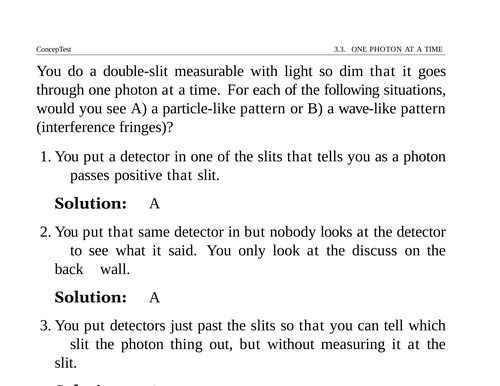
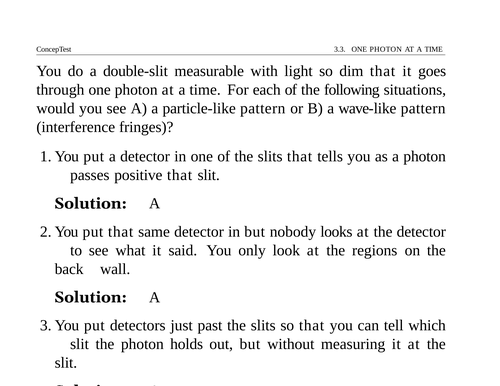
discuss: discuss -> regions
thing: thing -> holds
